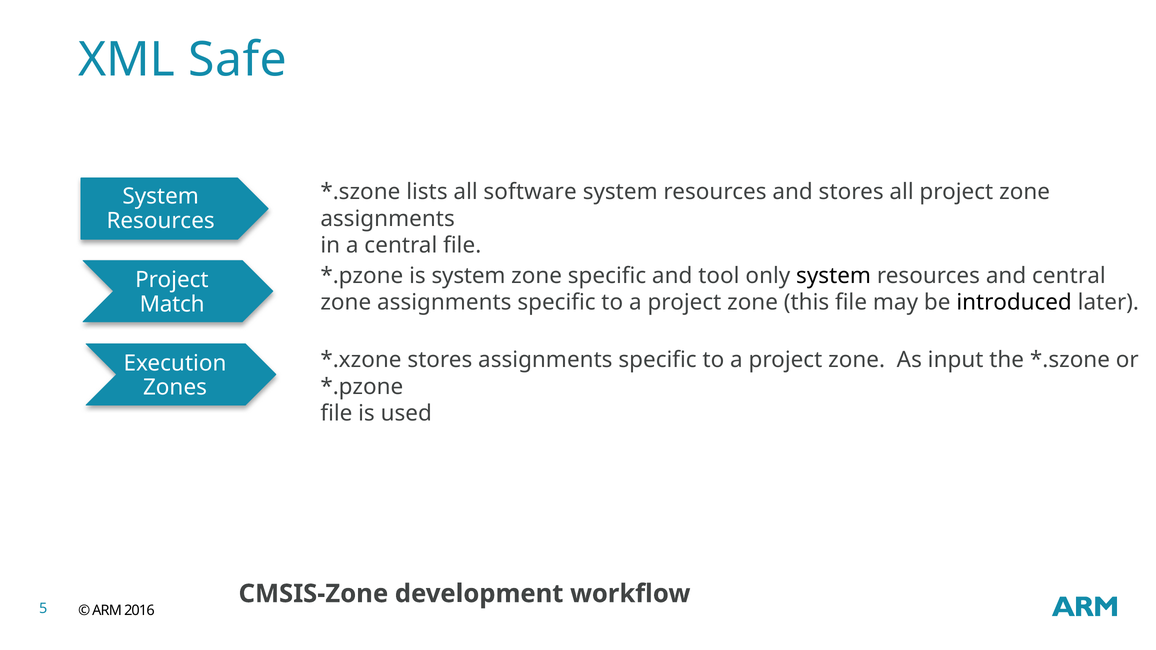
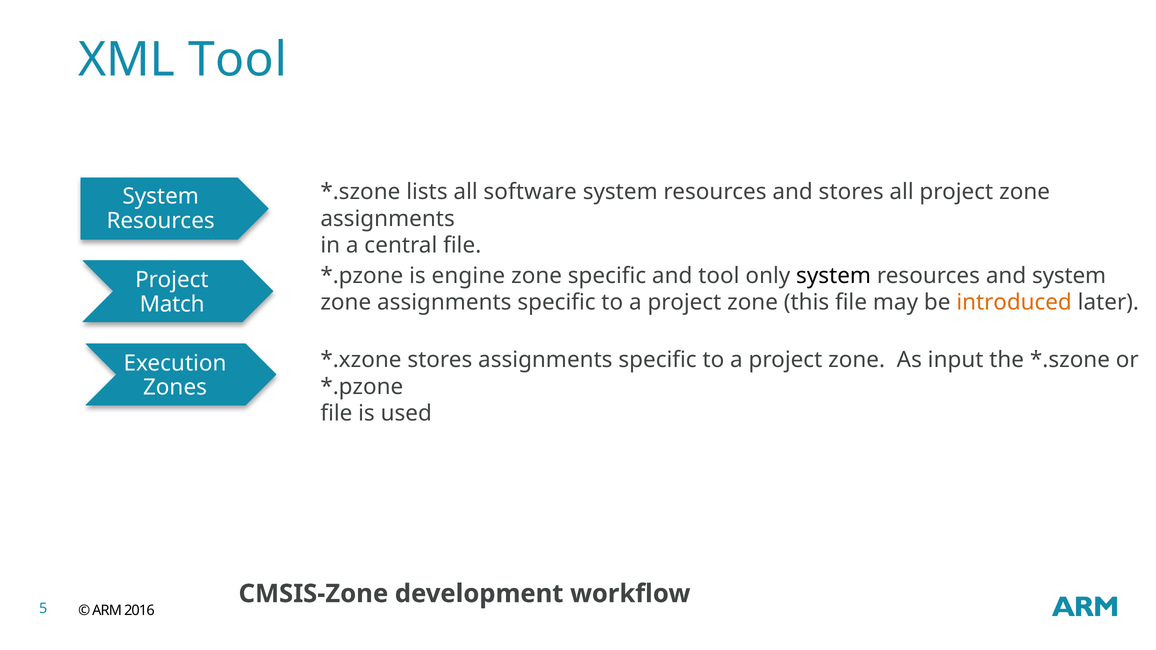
XML Safe: Safe -> Tool
is system: system -> engine
and central: central -> system
introduced colour: black -> orange
